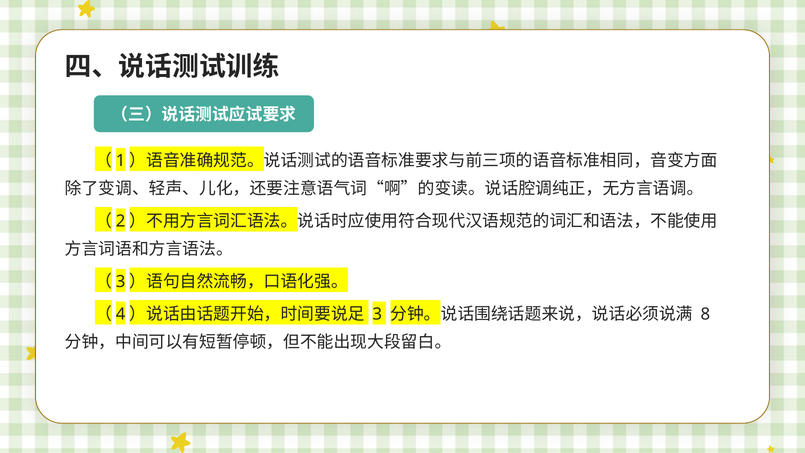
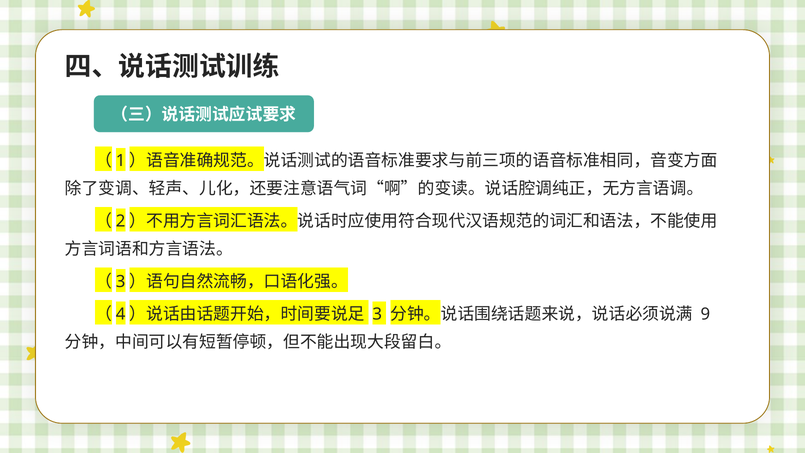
8: 8 -> 9
